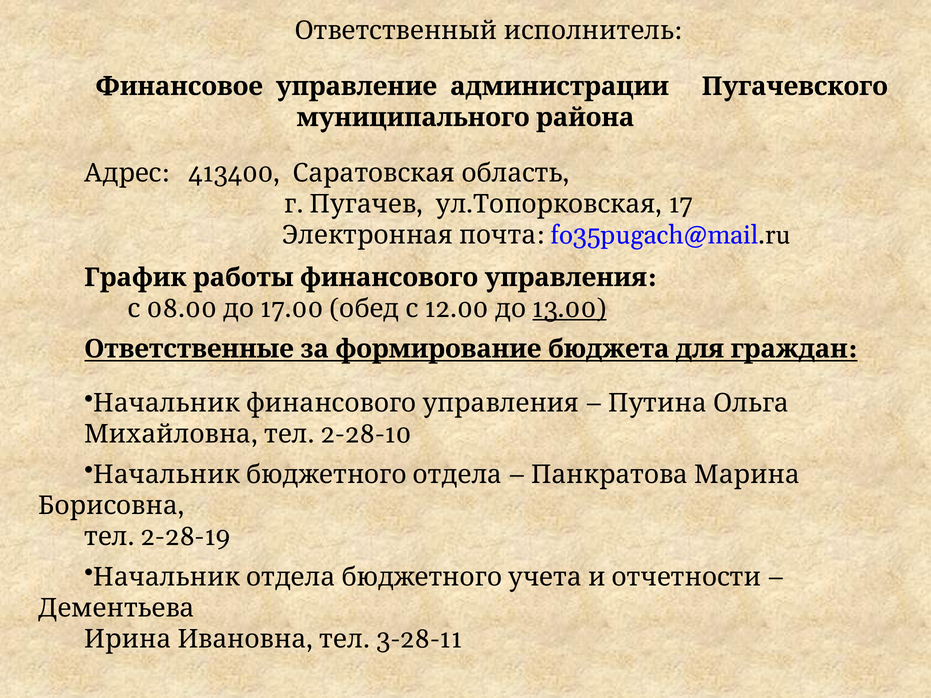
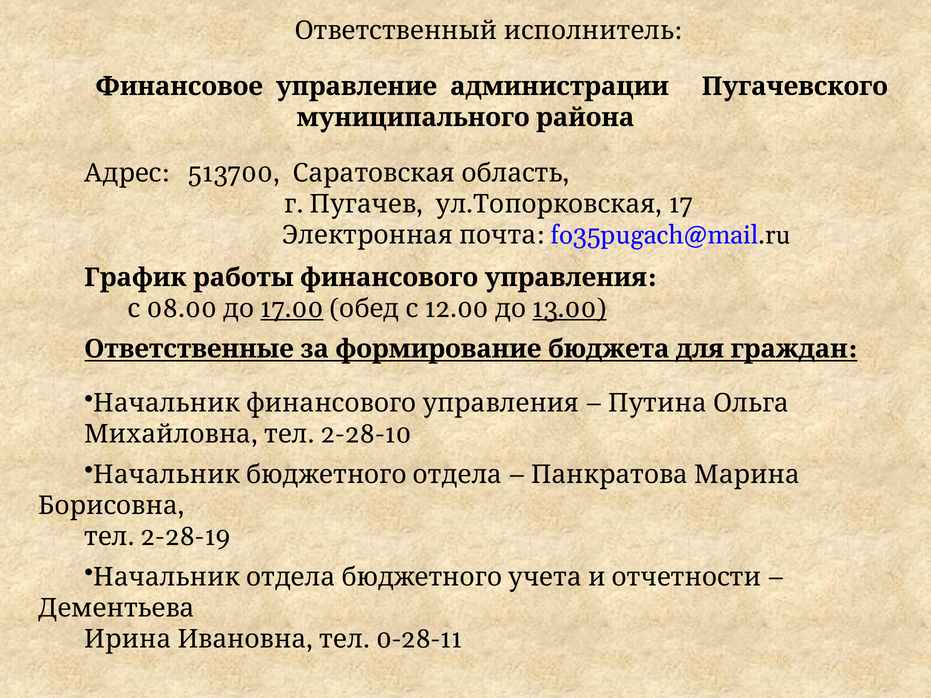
413400: 413400 -> 513700
17.00 underline: none -> present
3-28-11: 3-28-11 -> 0-28-11
